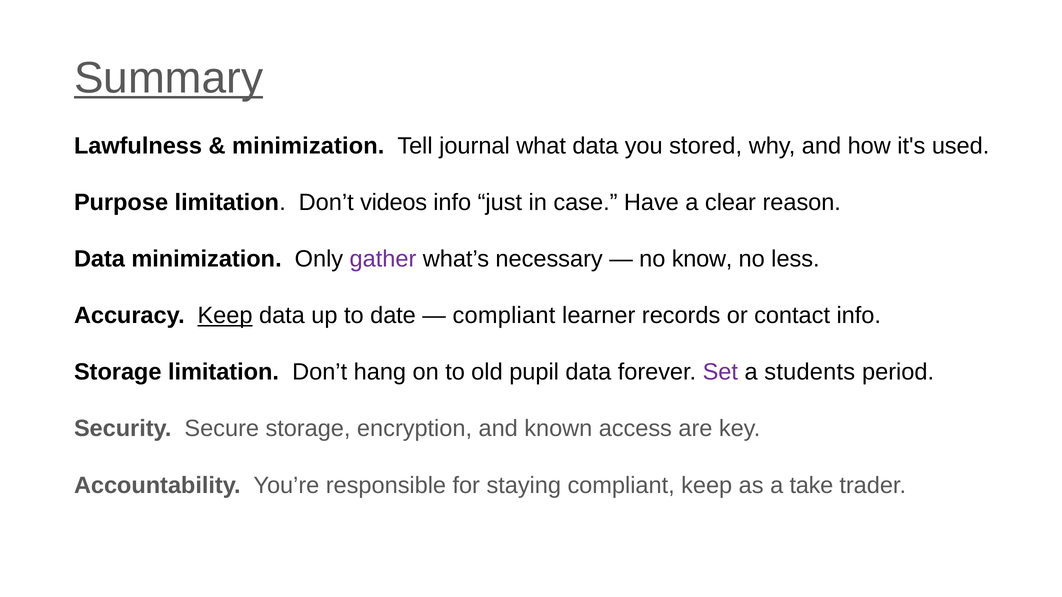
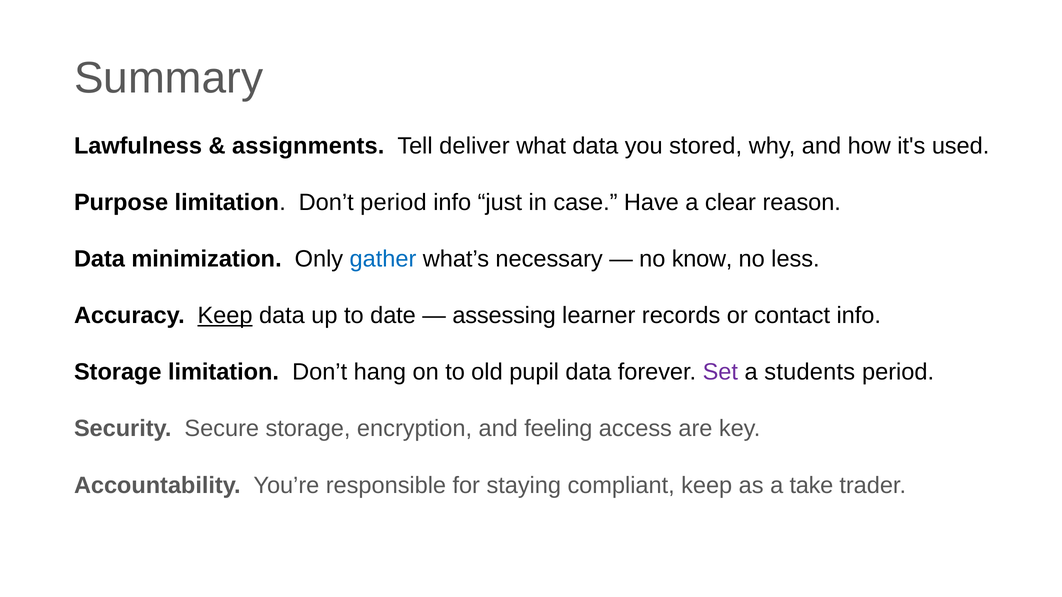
Summary underline: present -> none
minimization at (308, 146): minimization -> assignments
journal: journal -> deliver
Don’t videos: videos -> period
gather colour: purple -> blue
compliant at (504, 316): compliant -> assessing
known: known -> feeling
